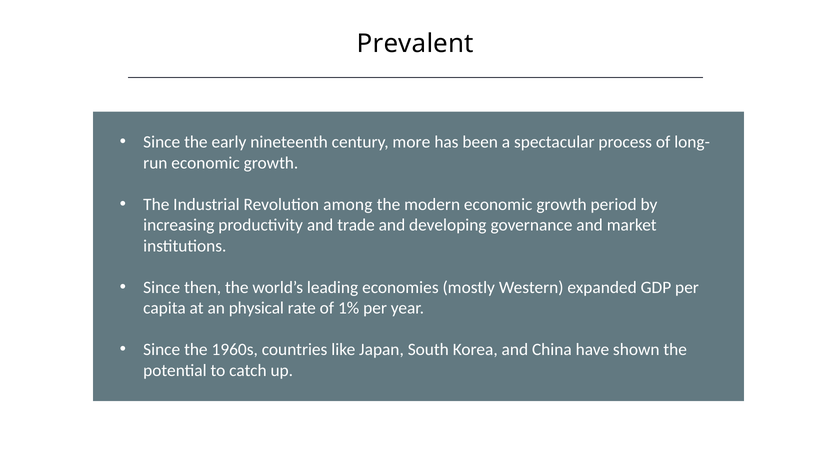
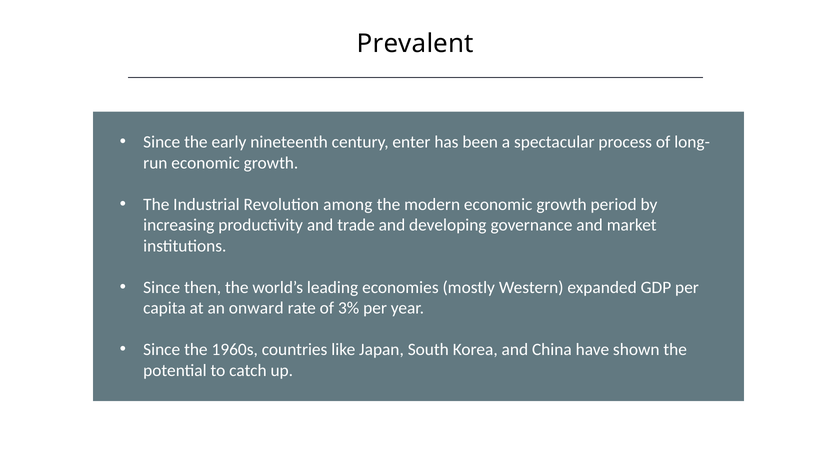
more: more -> enter
physical: physical -> onward
1%: 1% -> 3%
